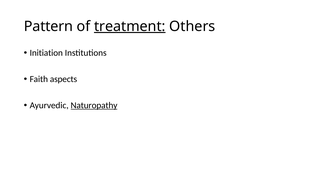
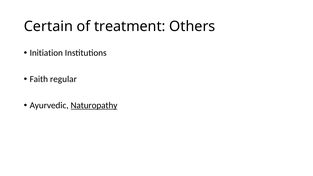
Pattern: Pattern -> Certain
treatment underline: present -> none
aspects: aspects -> regular
